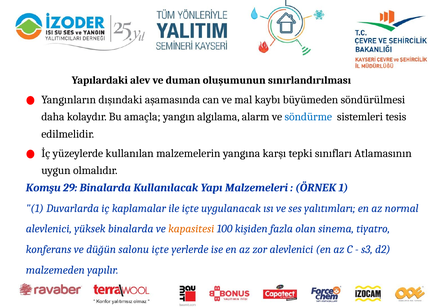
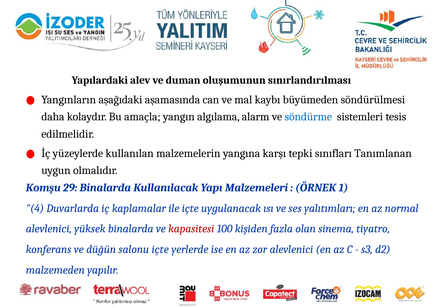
dışındaki: dışındaki -> aşağıdaki
Atlamasının: Atlamasının -> Tanımlanan
1 at (35, 208): 1 -> 4
kapasitesi colour: orange -> red
